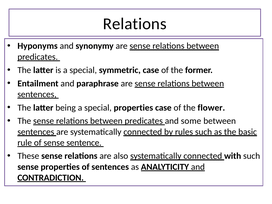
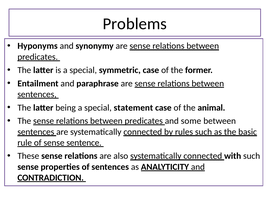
Relations at (135, 24): Relations -> Problems
special properties: properties -> statement
flower: flower -> animal
